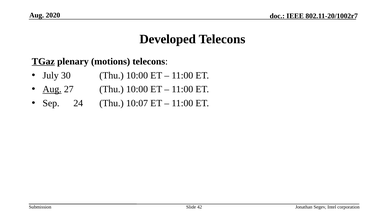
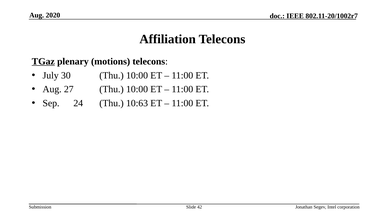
Developed: Developed -> Affiliation
Aug at (52, 90) underline: present -> none
10:07: 10:07 -> 10:63
